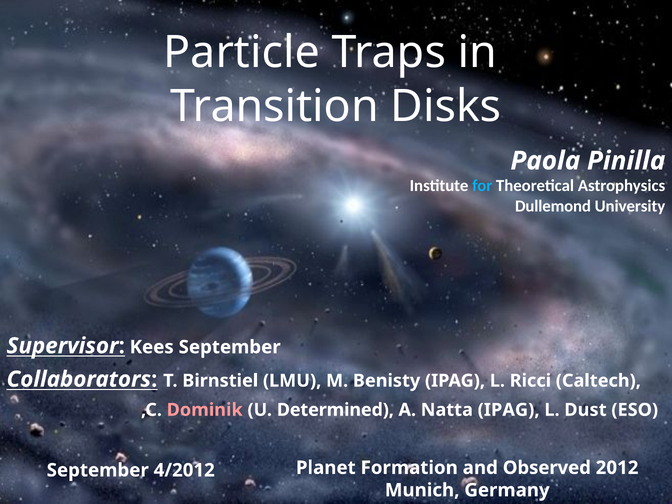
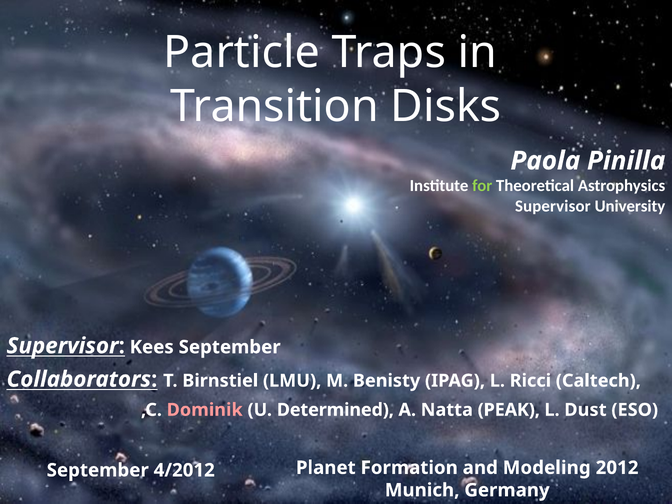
for colour: light blue -> light green
Dullemond at (553, 206): Dullemond -> Supervisor
Natta IPAG: IPAG -> PEAK
Observed: Observed -> Modeling
